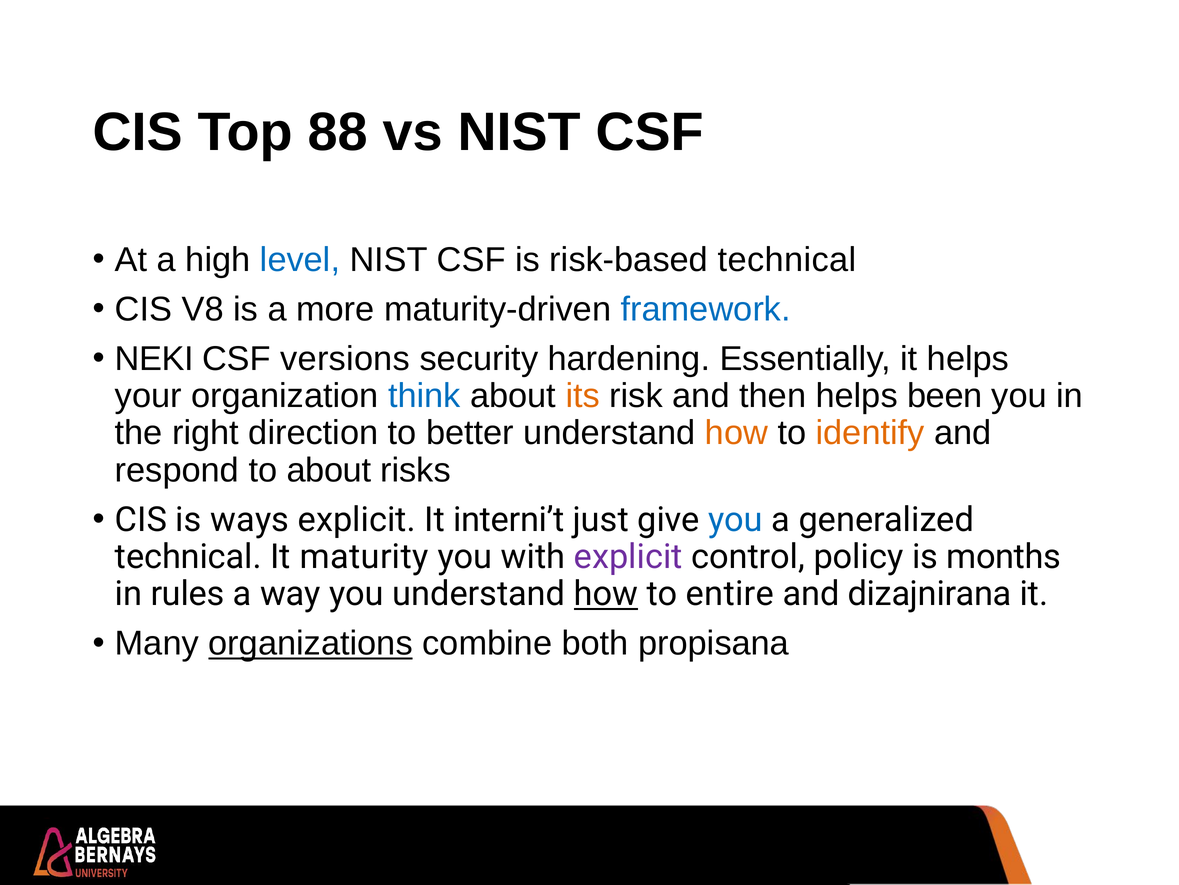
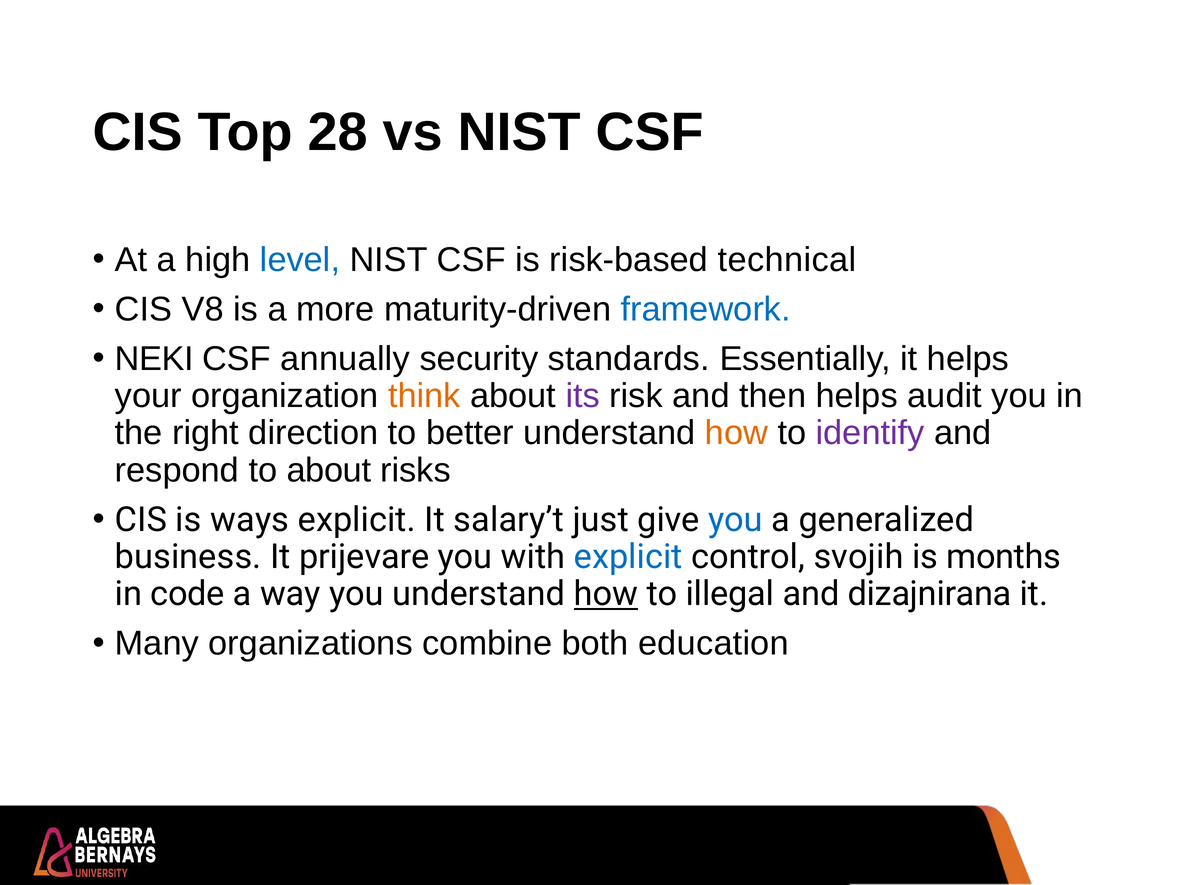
88: 88 -> 28
versions: versions -> annually
hardening: hardening -> standards
think colour: blue -> orange
its colour: orange -> purple
been: been -> audit
identify colour: orange -> purple
interni’t: interni’t -> salary’t
technical at (188, 556): technical -> business
maturity: maturity -> prijevare
explicit at (628, 556) colour: purple -> blue
policy: policy -> svojih
rules: rules -> code
entire: entire -> illegal
organizations underline: present -> none
propisana: propisana -> education
